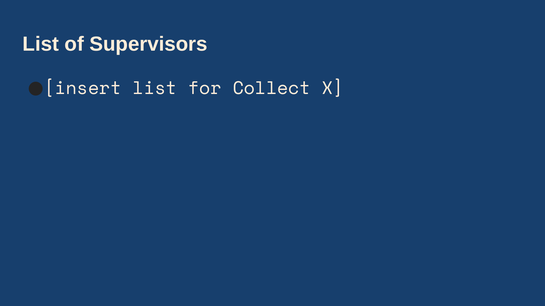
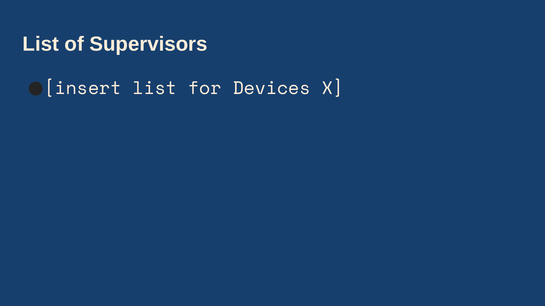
Collect: Collect -> Devices
